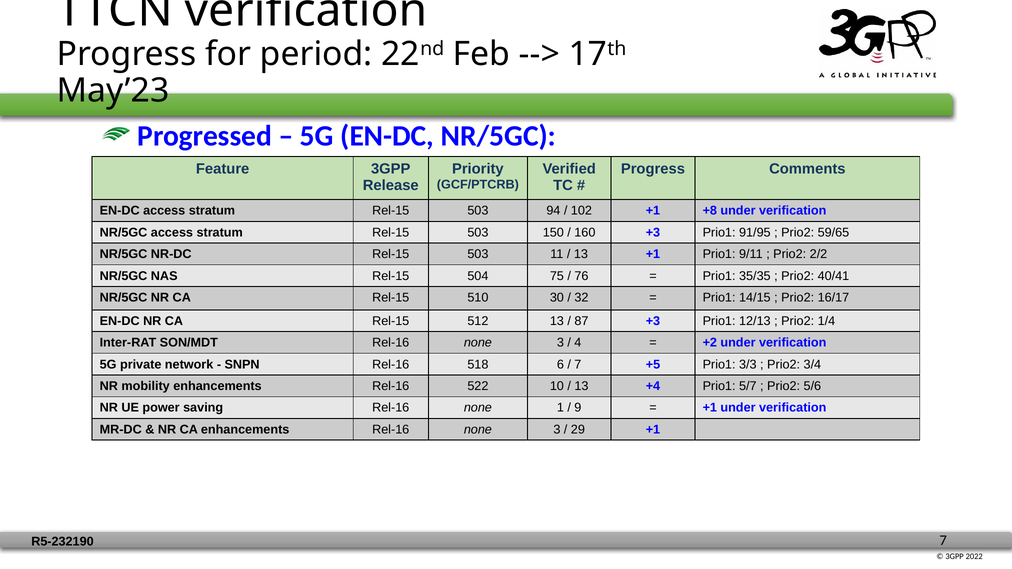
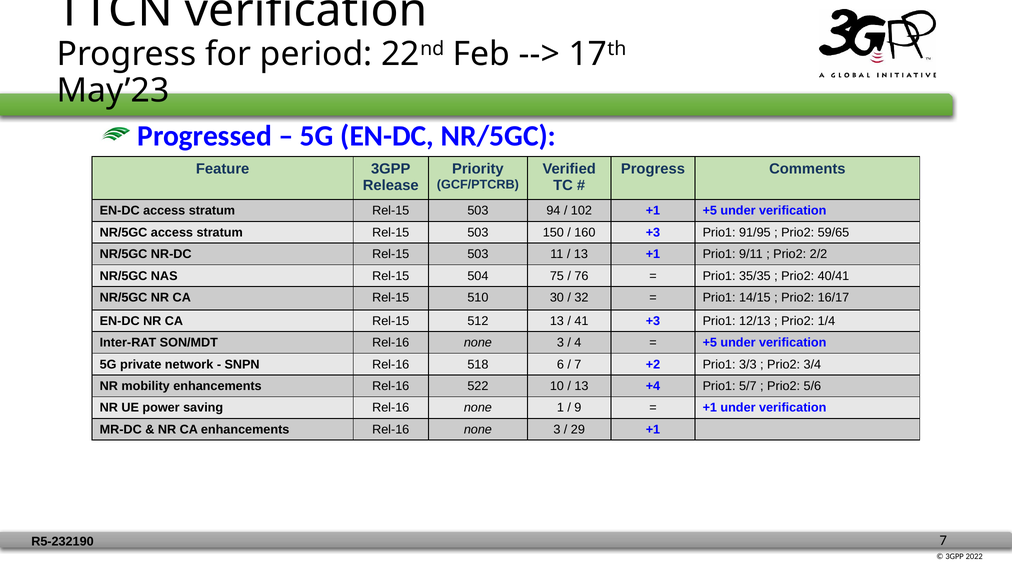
+1 +8: +8 -> +5
87: 87 -> 41
+2 at (710, 343): +2 -> +5
+5: +5 -> +2
